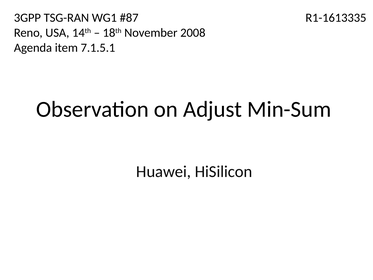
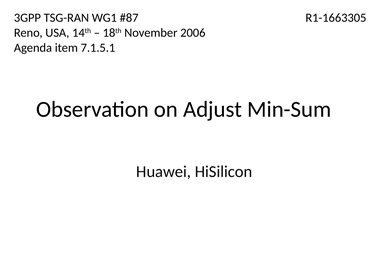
R1-1613335: R1-1613335 -> R1-1663305
2008: 2008 -> 2006
